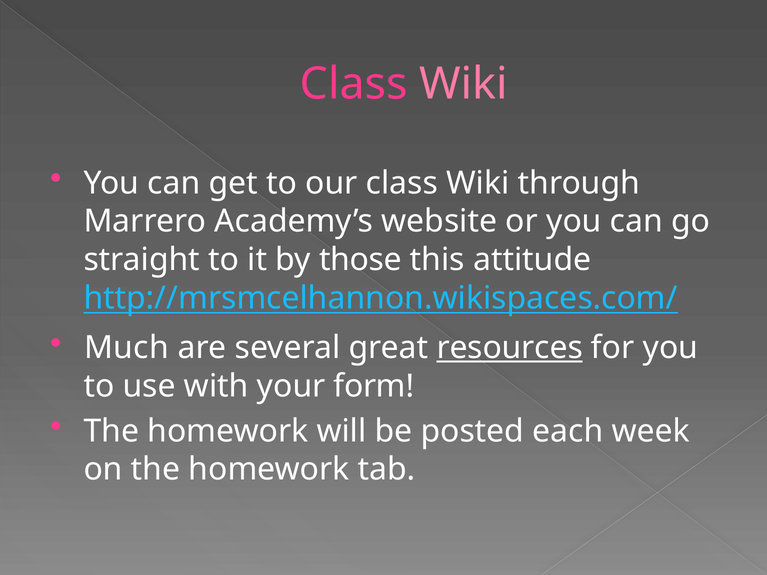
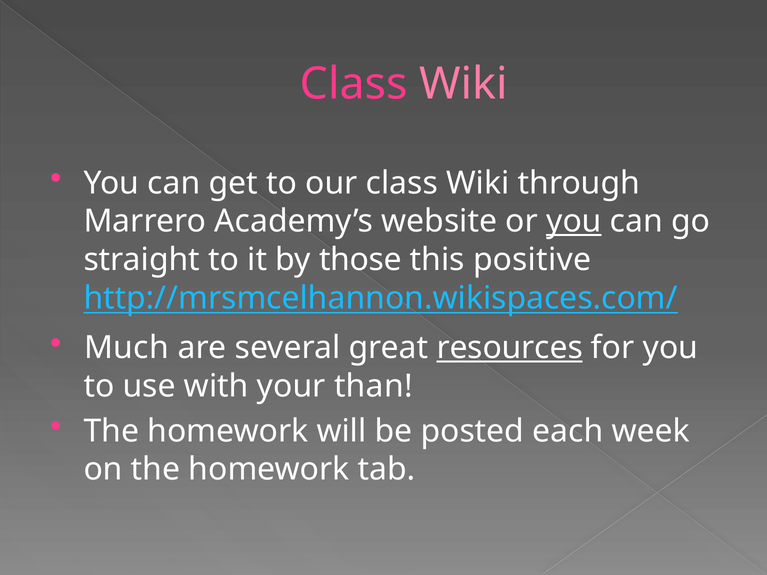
you at (574, 222) underline: none -> present
attitude: attitude -> positive
form: form -> than
